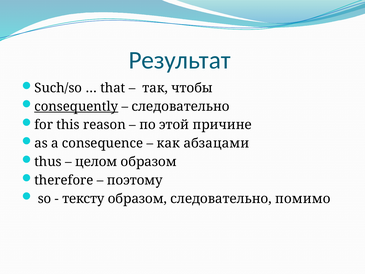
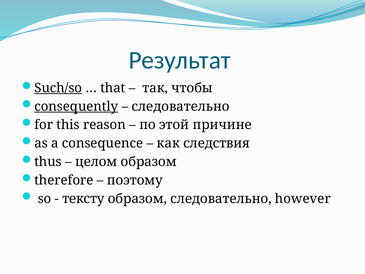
Such/so underline: none -> present
абзацами: абзацами -> следствия
помимо: помимо -> however
